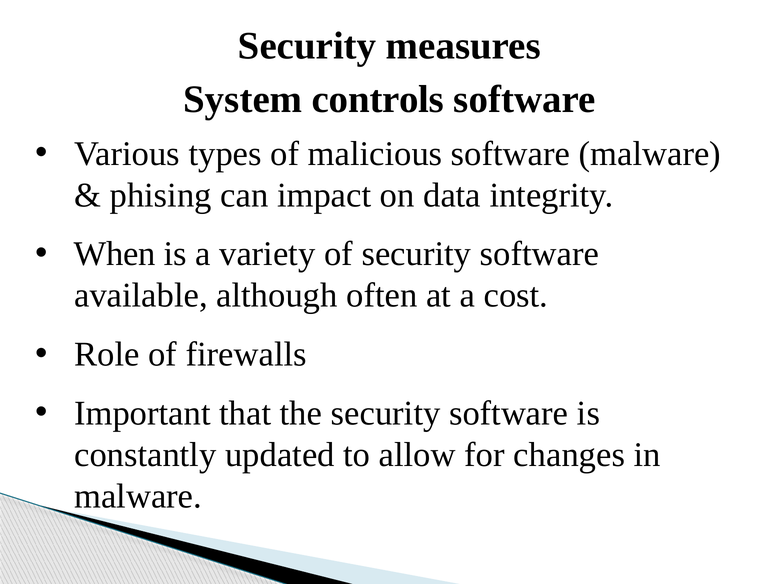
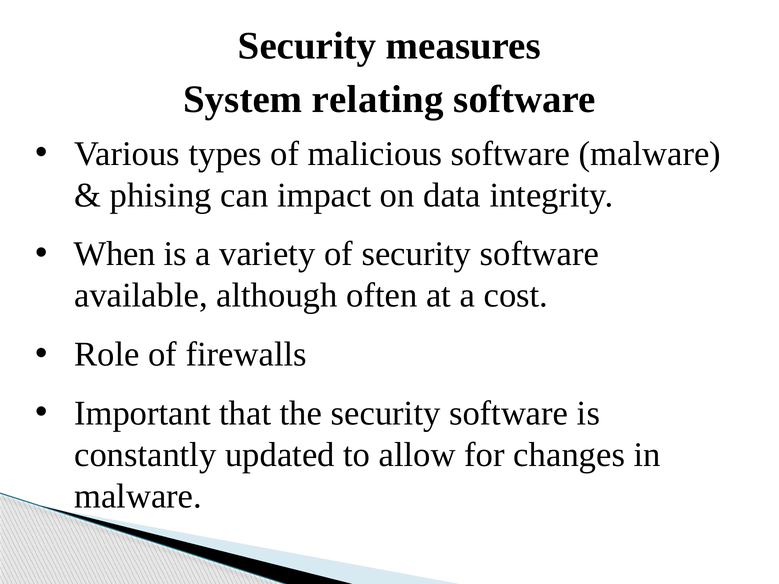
controls: controls -> relating
